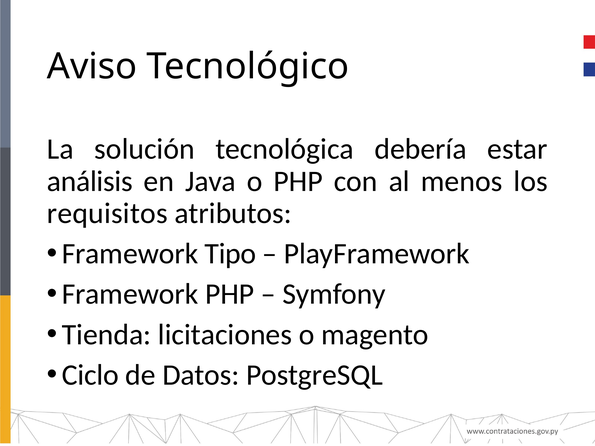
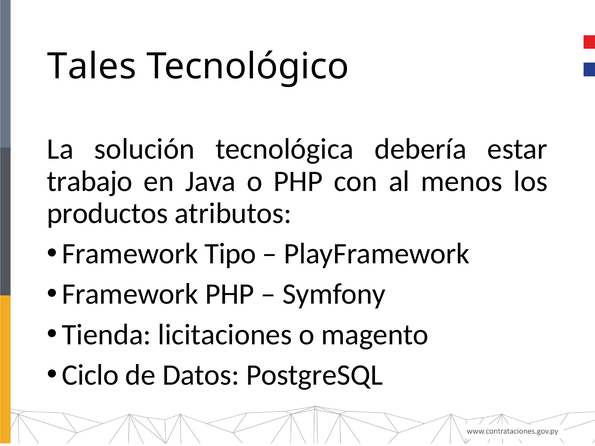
Aviso: Aviso -> Tales
análisis: análisis -> trabajo
requisitos: requisitos -> productos
